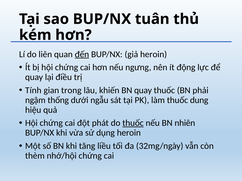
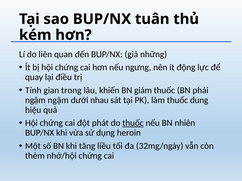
đến underline: present -> none
giả heroin: heroin -> những
BN quay: quay -> giám
ngậm thống: thống -> ngậm
ngẫu: ngẫu -> nhau
